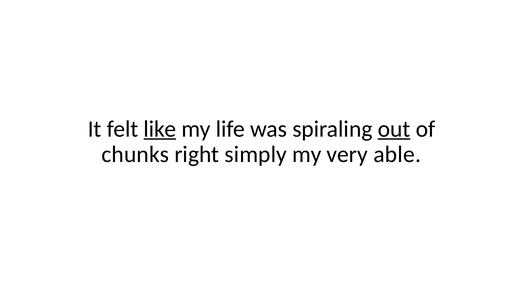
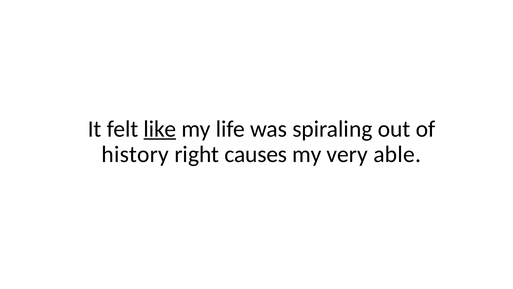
out underline: present -> none
chunks: chunks -> history
simply: simply -> causes
